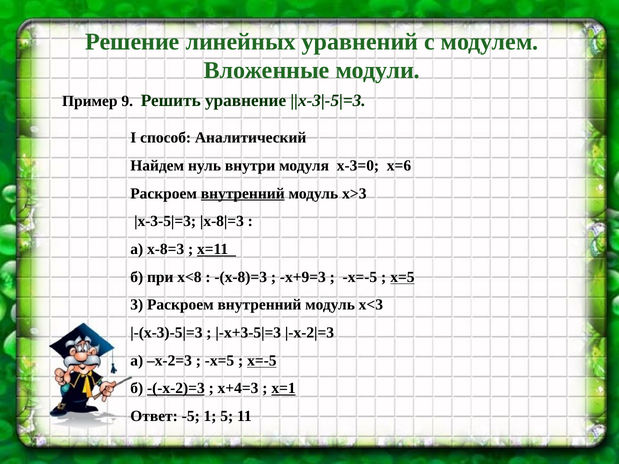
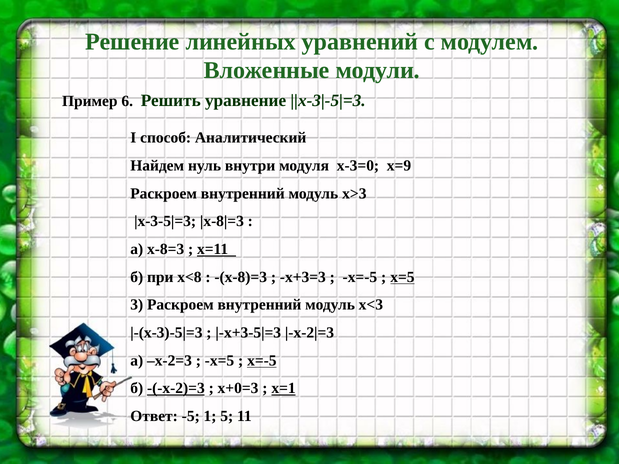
9: 9 -> 6
х=6: х=6 -> х=9
внутренний at (243, 194) underline: present -> none
х+9=3: х+9=3 -> х+3=3
х+4=3: х+4=3 -> х+0=3
